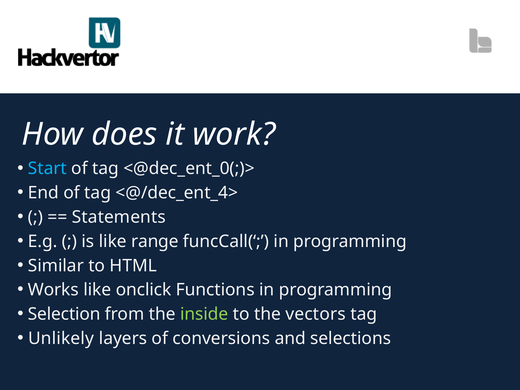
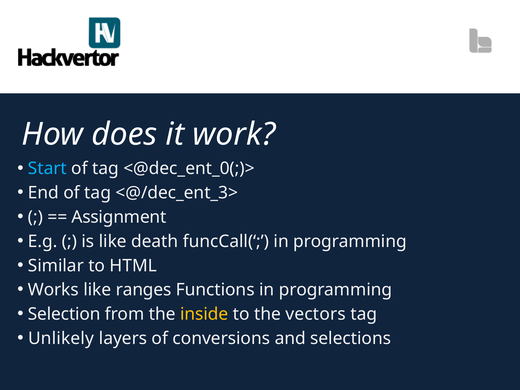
<@/dec_ent_4>: <@/dec_ent_4> -> <@/dec_ent_3>
Statements: Statements -> Assignment
range: range -> death
onclick: onclick -> ranges
inside colour: light green -> yellow
